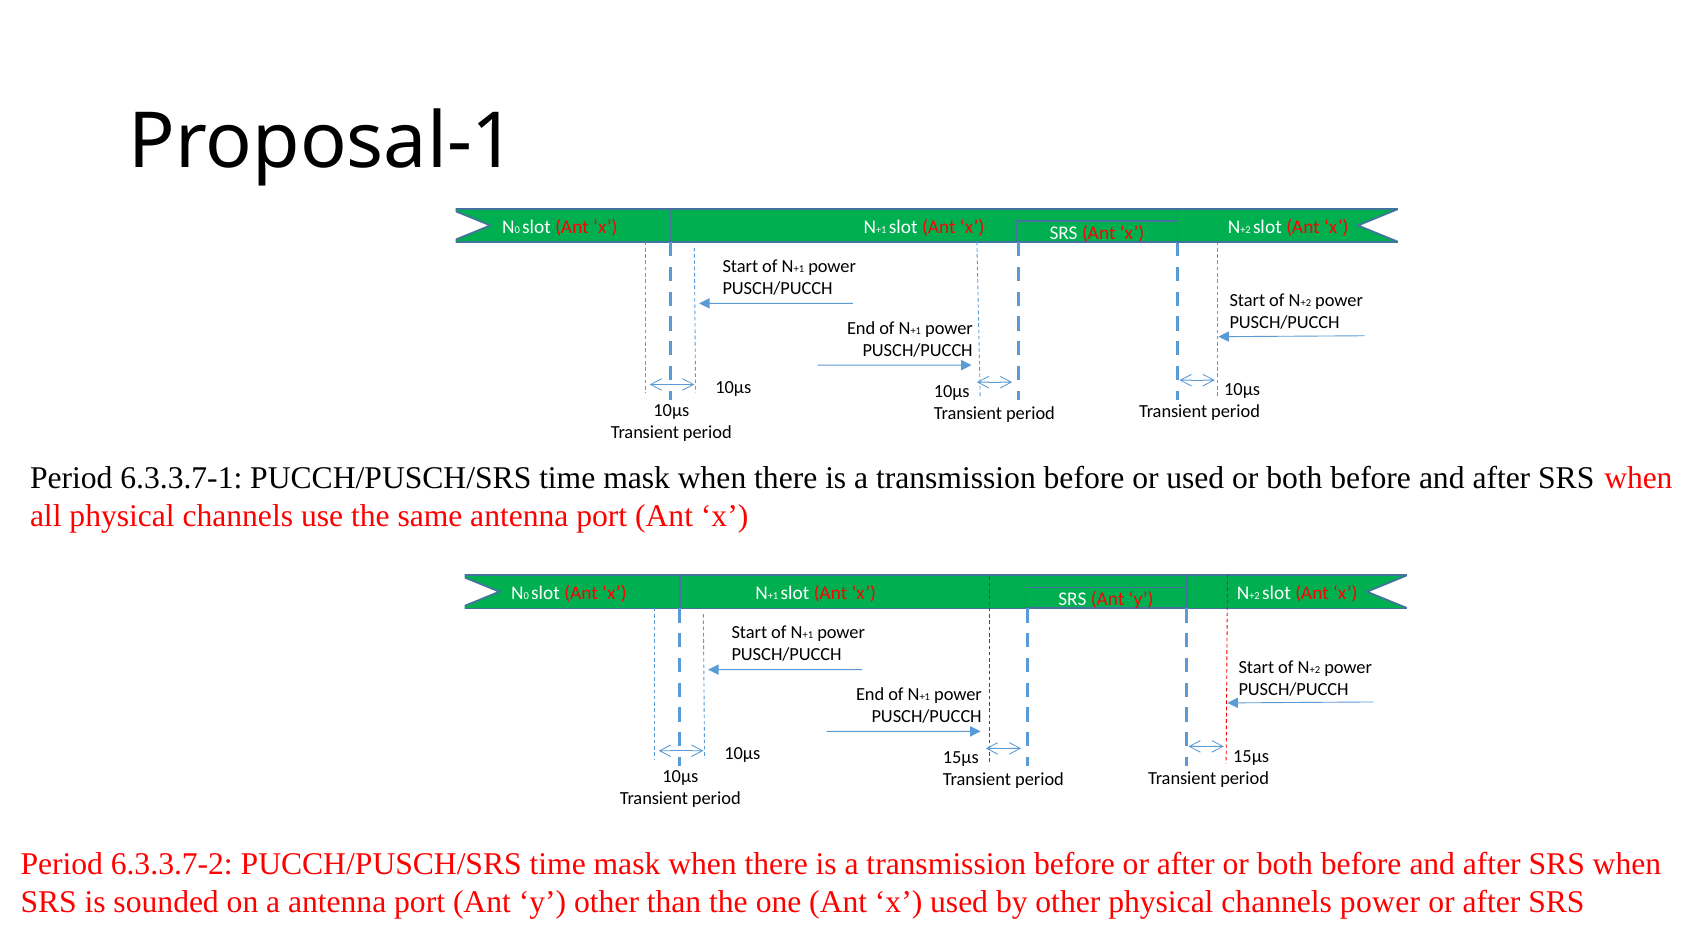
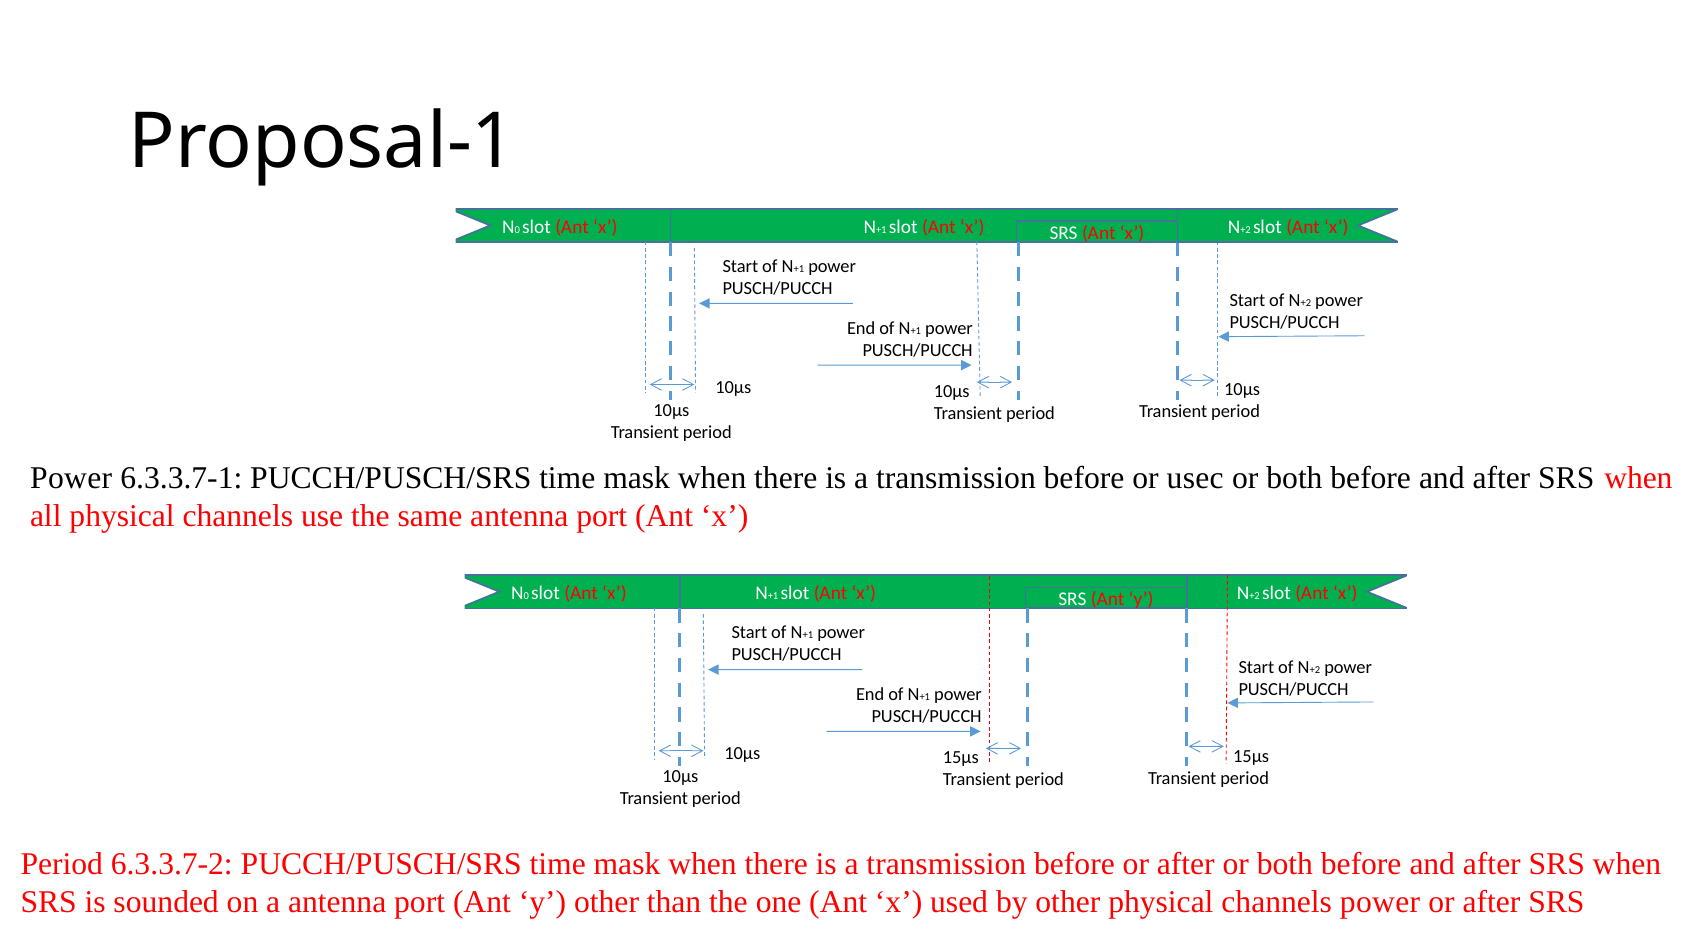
Period at (71, 478): Period -> Power
or used: used -> usec
